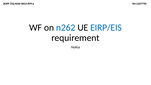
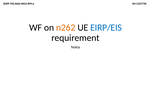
n262 colour: blue -> orange
